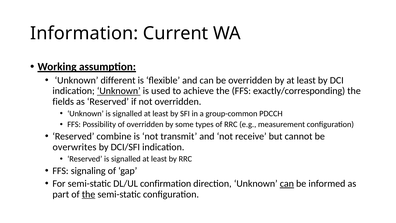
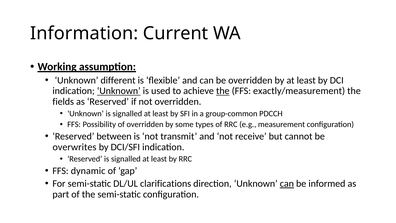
the at (223, 91) underline: none -> present
exactly/corresponding: exactly/corresponding -> exactly/measurement
combine: combine -> between
signaling: signaling -> dynamic
confirmation: confirmation -> clarifications
the at (89, 194) underline: present -> none
